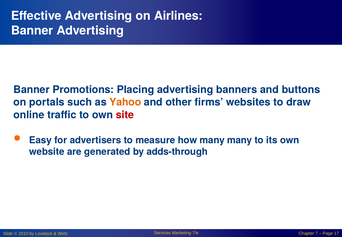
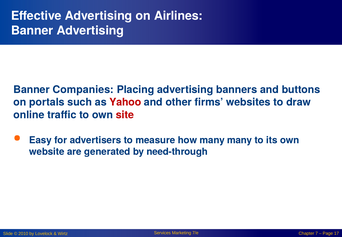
Promotions: Promotions -> Companies
Yahoo colour: orange -> red
adds-through: adds-through -> need-through
